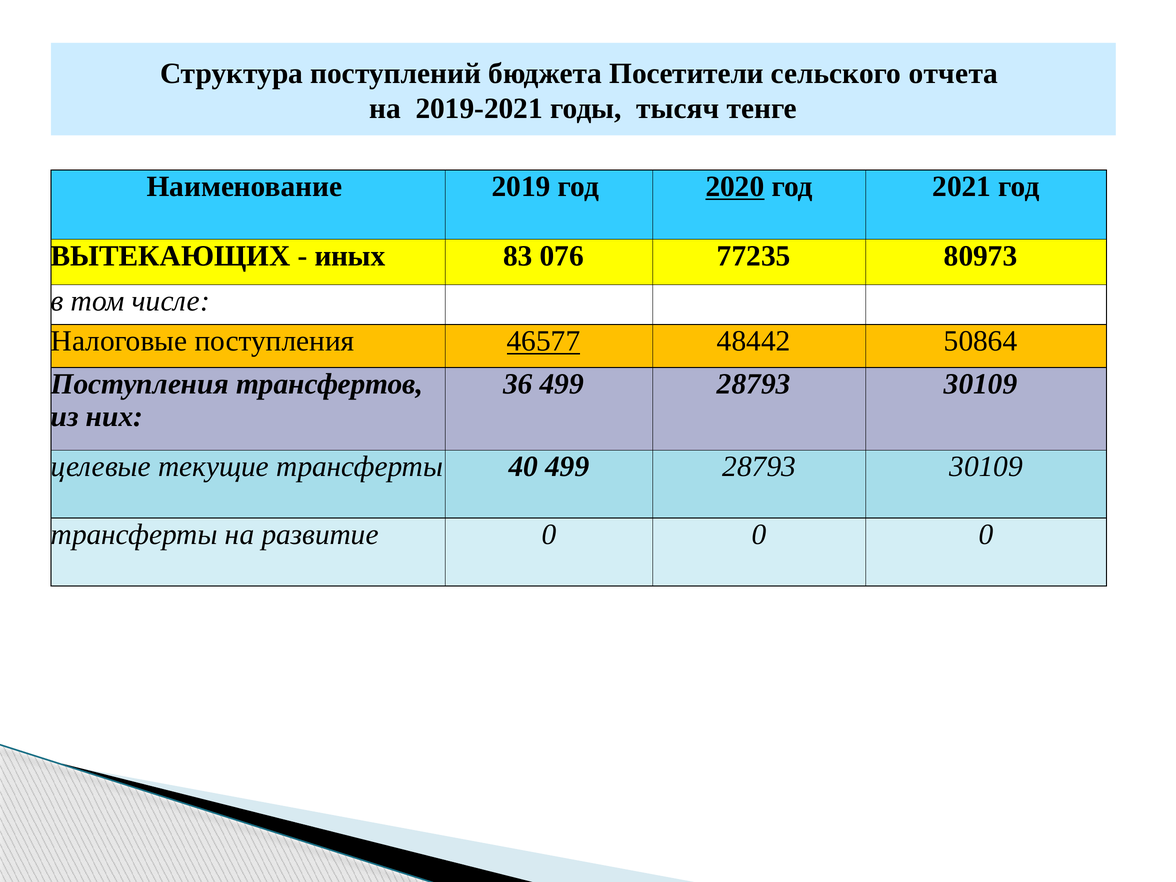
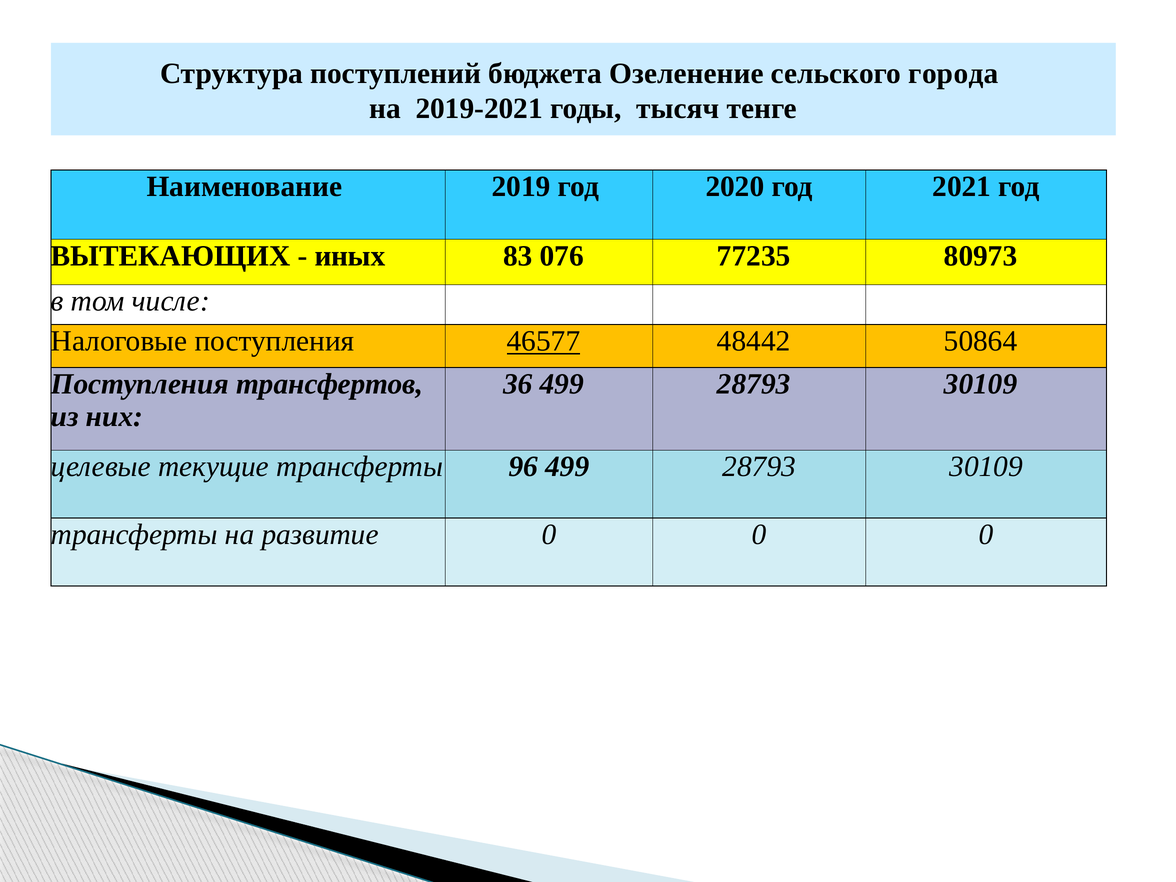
Посетители: Посетители -> Озеленение
отчета: отчета -> города
2020 underline: present -> none
40: 40 -> 96
